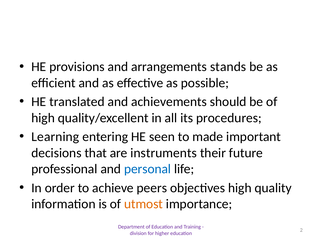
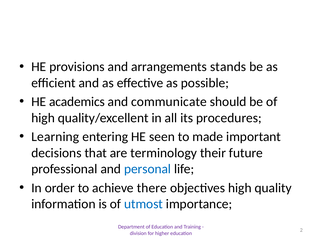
translated: translated -> academics
achievements: achievements -> communicate
instruments: instruments -> terminology
peers: peers -> there
utmost colour: orange -> blue
